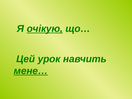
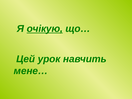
мене… underline: present -> none
